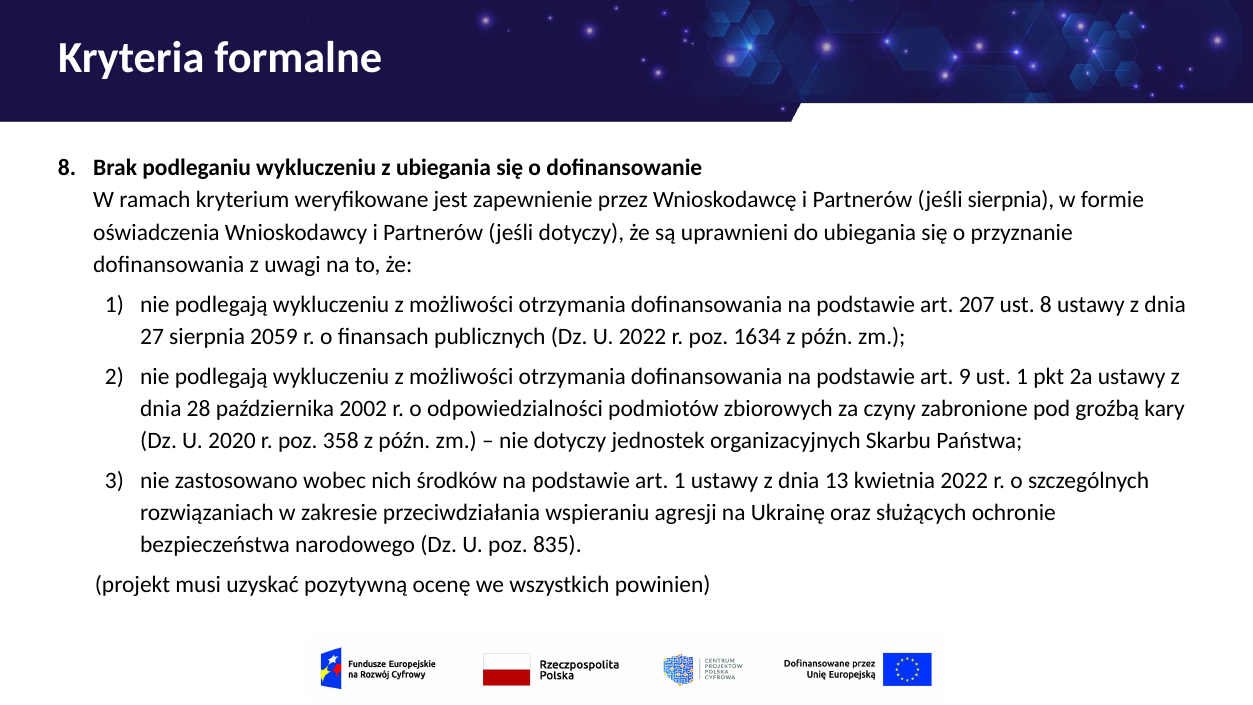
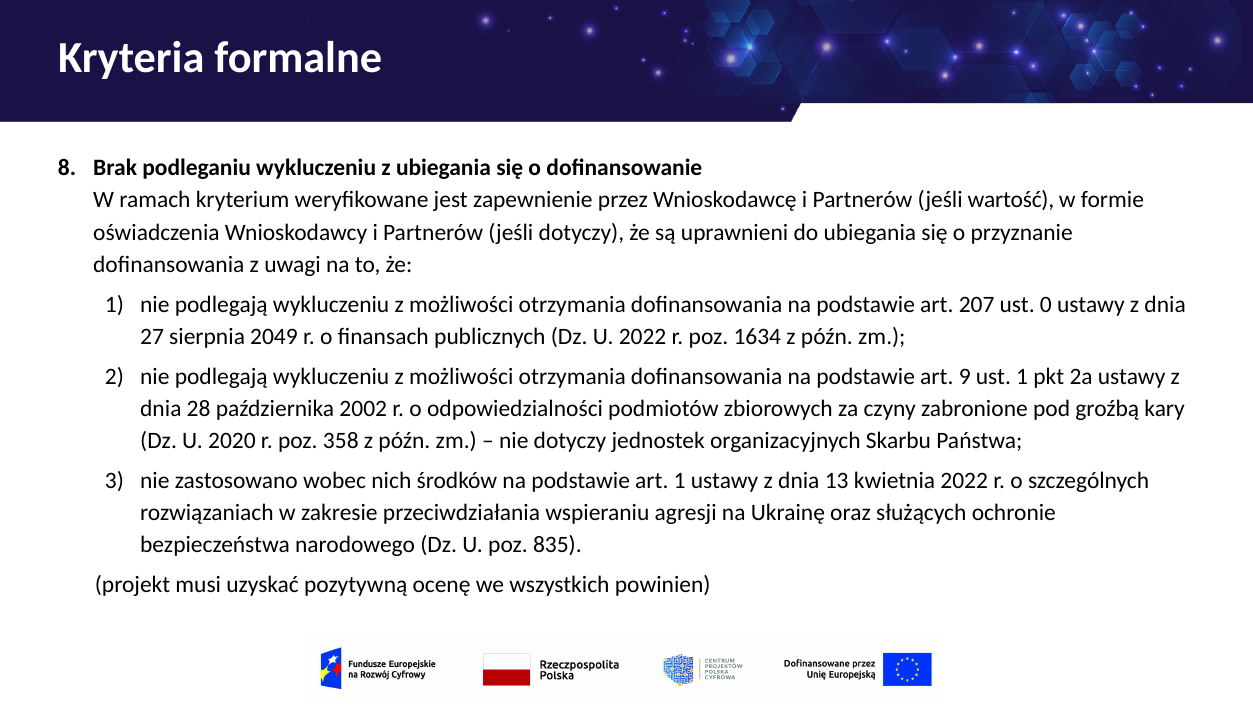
jeśli sierpnia: sierpnia -> wartość
ust 8: 8 -> 0
2059: 2059 -> 2049
